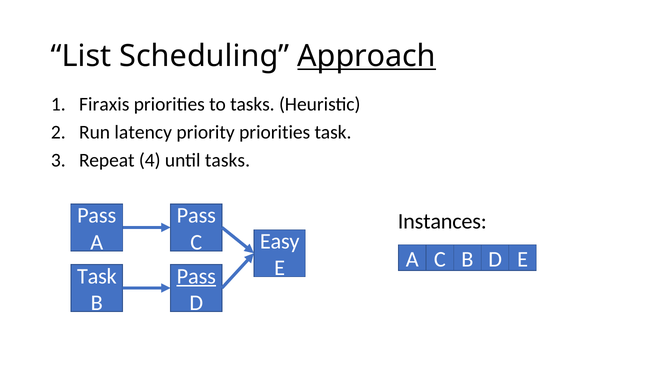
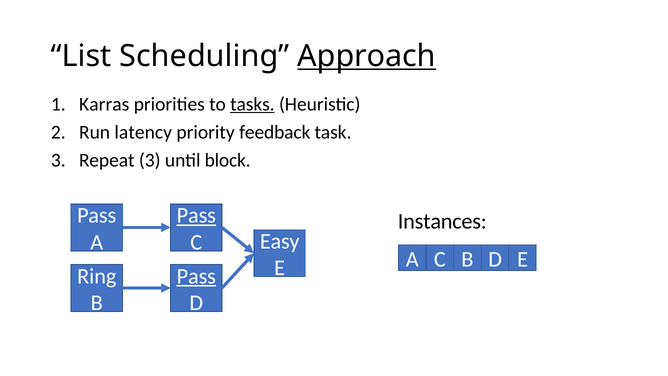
Firaxis: Firaxis -> Karras
tasks at (252, 104) underline: none -> present
priority priorities: priorities -> feedback
Repeat 4: 4 -> 3
until tasks: tasks -> block
Pass at (196, 215) underline: none -> present
Task at (97, 276): Task -> Ring
